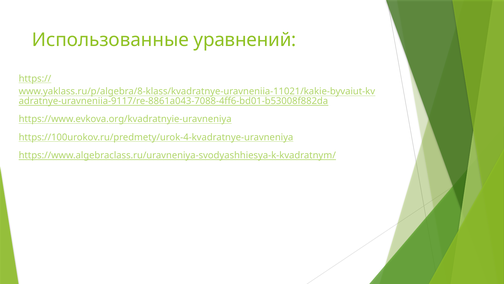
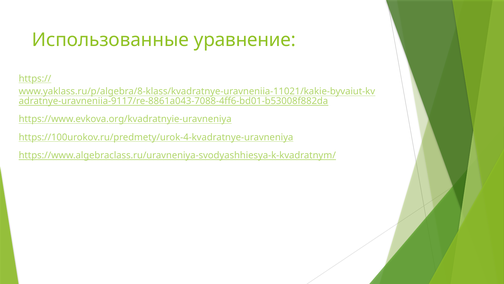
уравнений: уравнений -> уравнение
